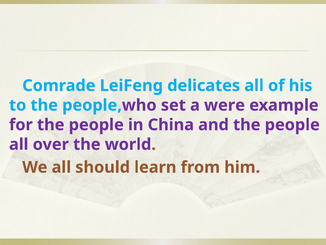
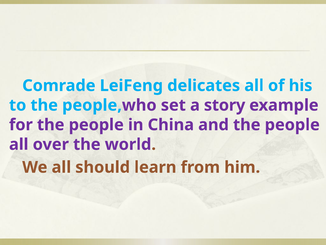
were: were -> story
